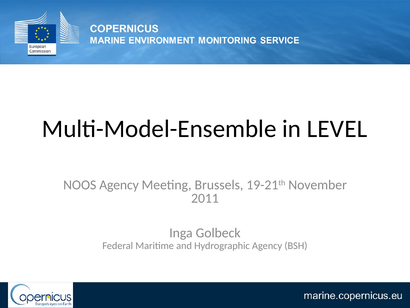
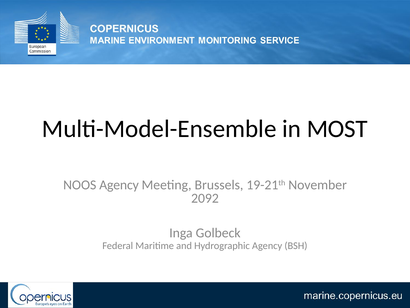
LEVEL: LEVEL -> MOST
2011: 2011 -> 2092
